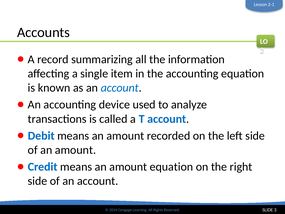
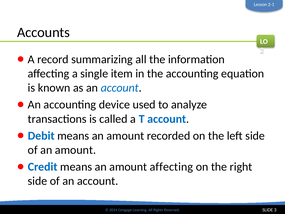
amount equation: equation -> affecting
